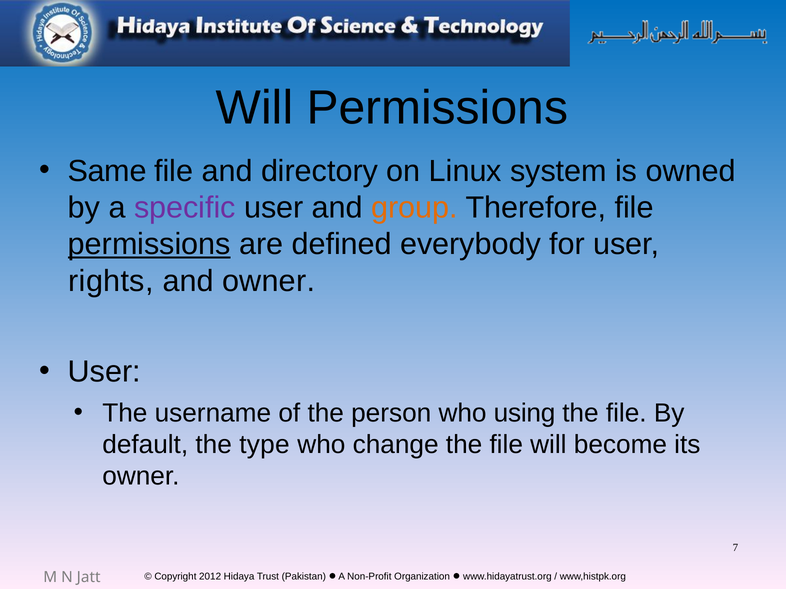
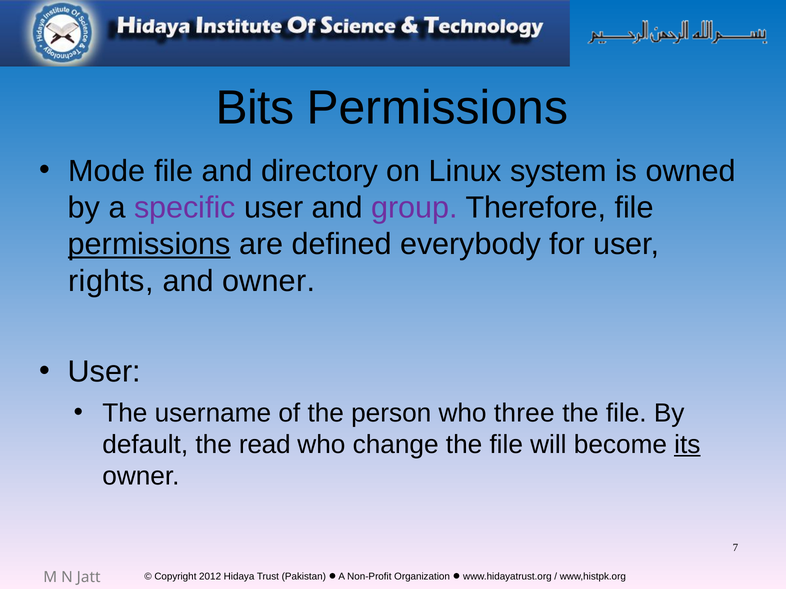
Will at (255, 108): Will -> Bits
Same: Same -> Mode
group colour: orange -> purple
using: using -> three
type: type -> read
its underline: none -> present
